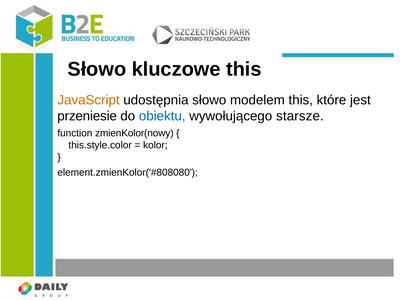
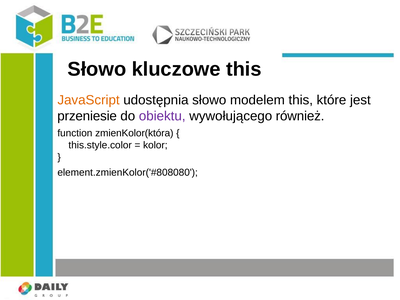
obiektu colour: blue -> purple
starsze: starsze -> również
zmienKolor(nowy: zmienKolor(nowy -> zmienKolor(która
